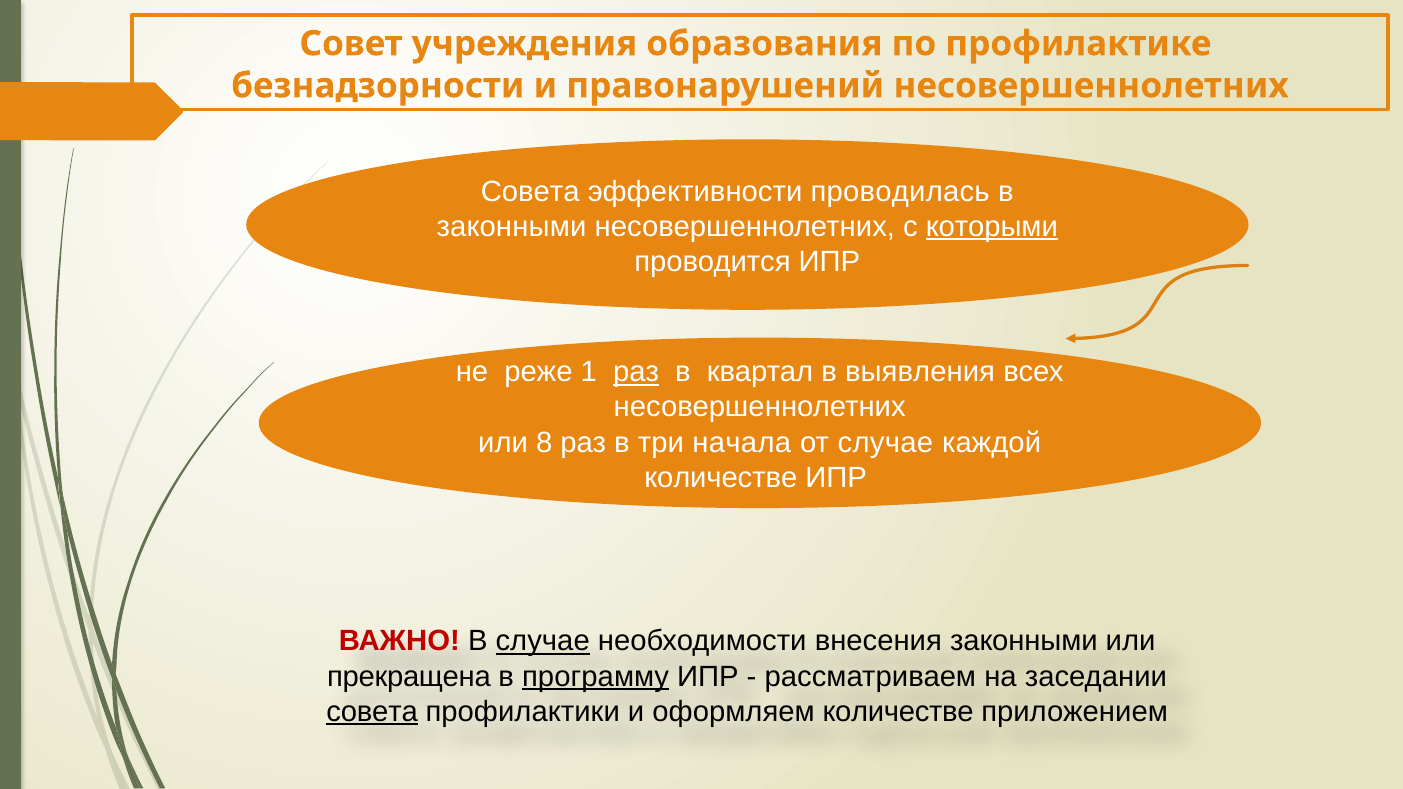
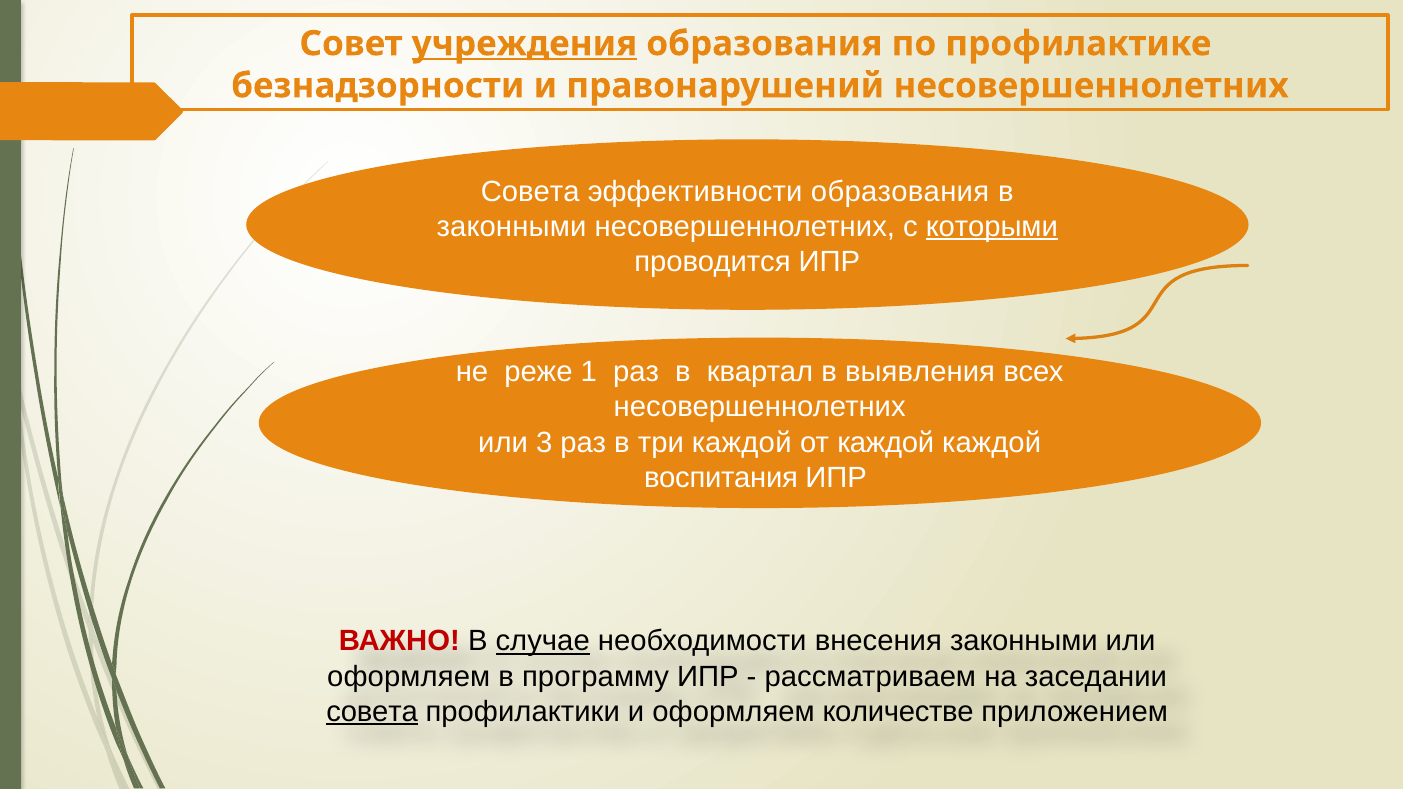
учреждения underline: none -> present
эффективности проводилась: проводилась -> образования
раз at (636, 372) underline: present -> none
8: 8 -> 3
три начала: начала -> каждой
от случае: случае -> каждой
количестве at (721, 478): количестве -> воспитания
прекращена at (409, 677): прекращена -> оформляем
программу underline: present -> none
